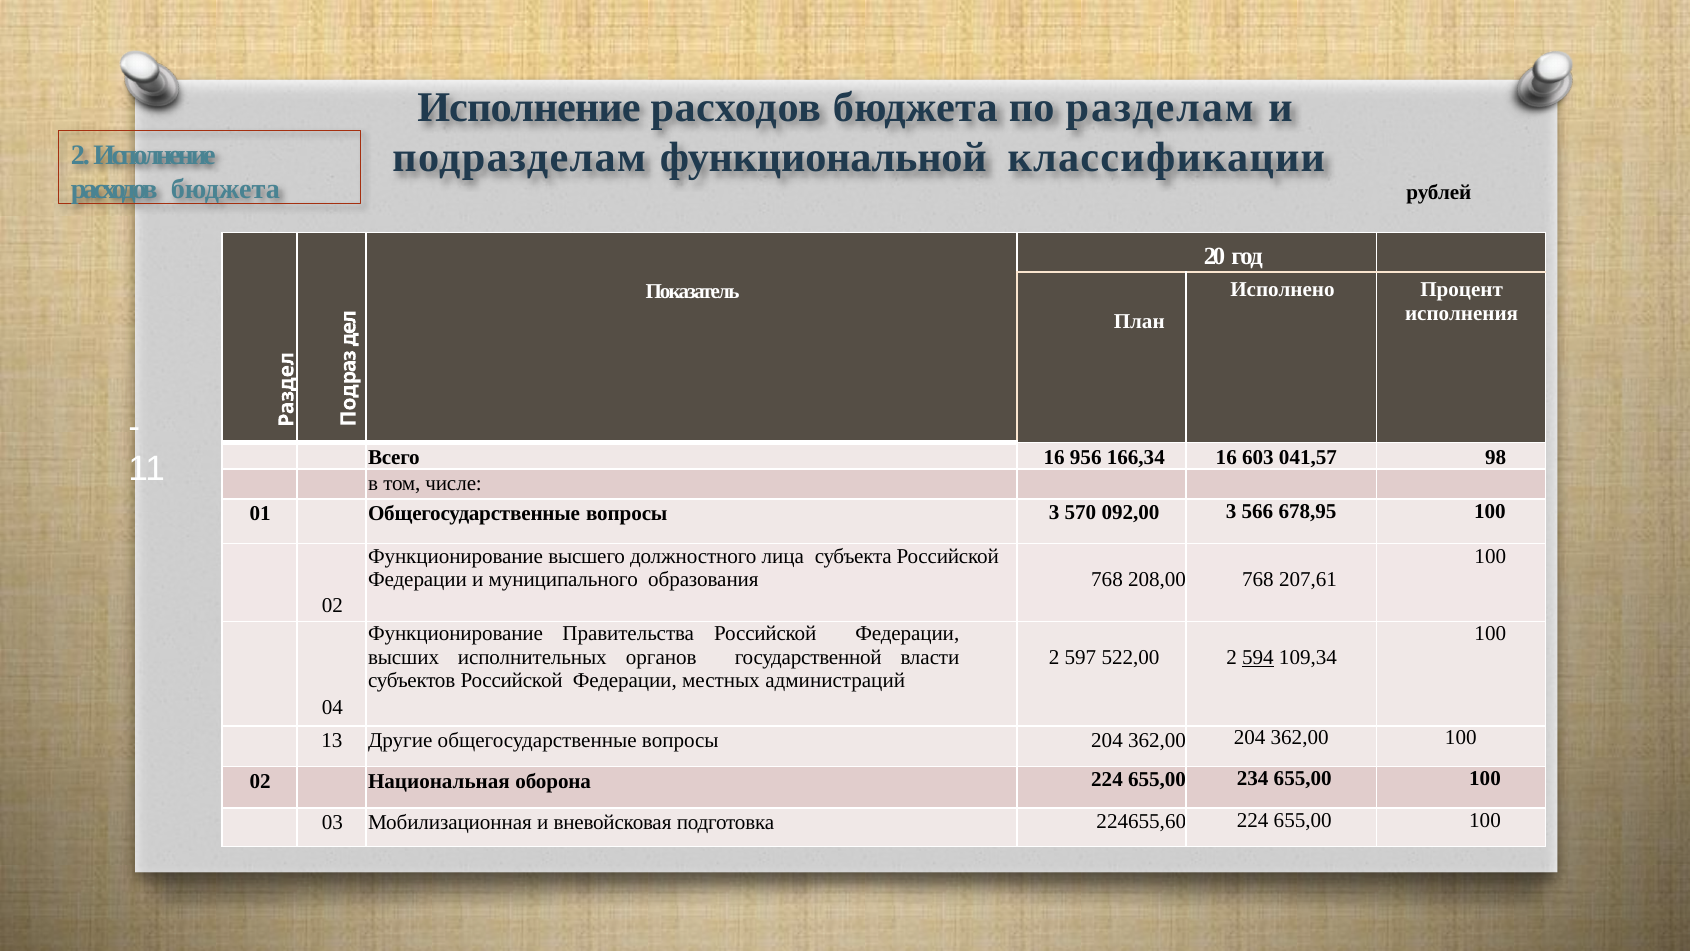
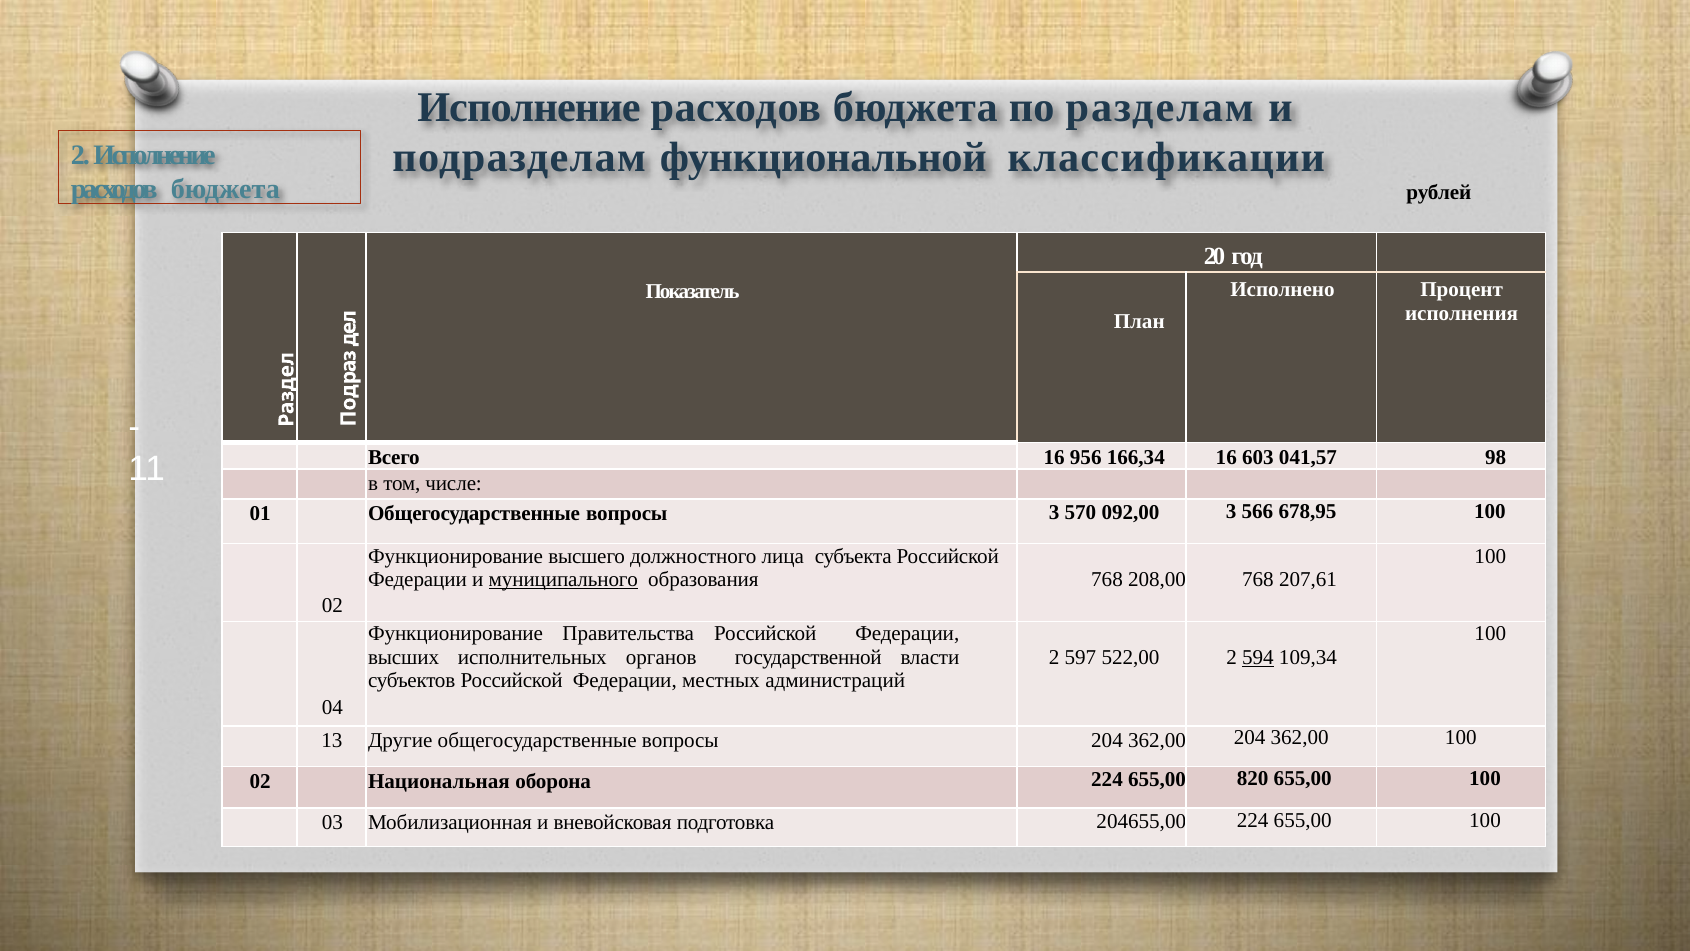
муниципального underline: none -> present
234: 234 -> 820
224655,60: 224655,60 -> 204655,00
